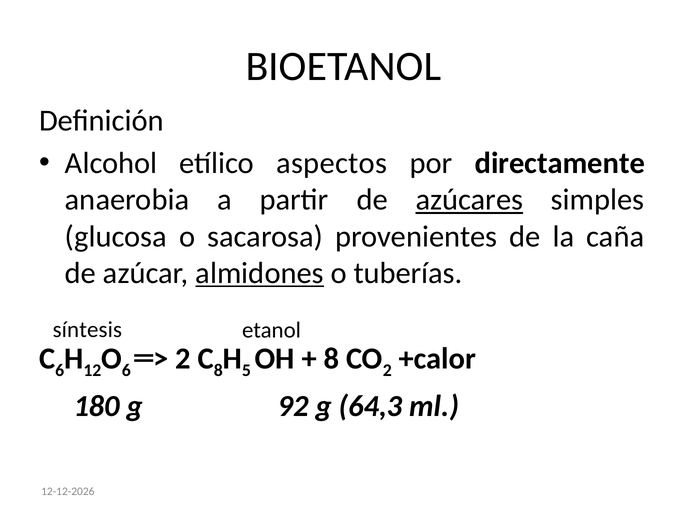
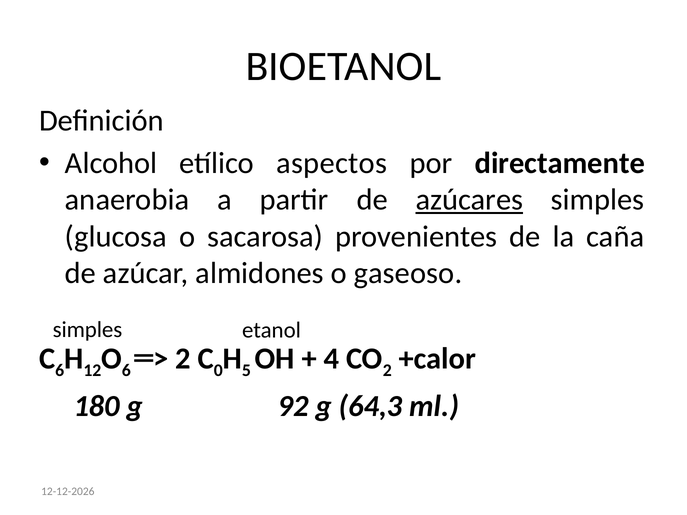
almidones underline: present -> none
tuberías: tuberías -> gaseoso
síntesis at (87, 330): síntesis -> simples
8 at (218, 371): 8 -> 0
8 at (331, 359): 8 -> 4
